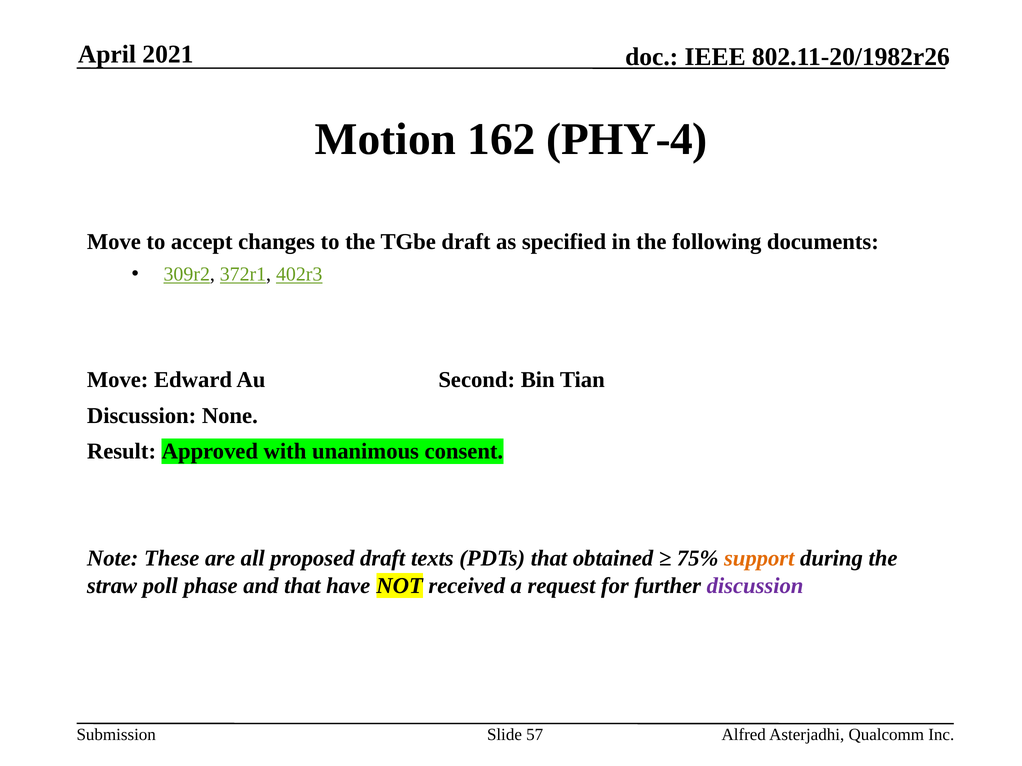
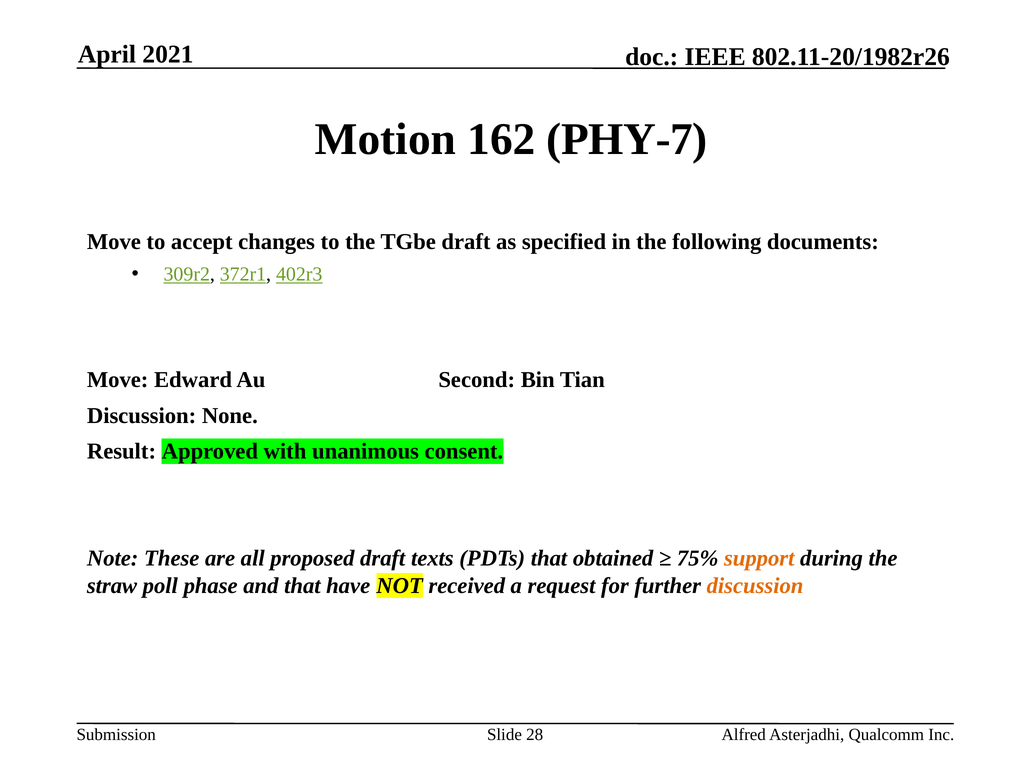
PHY-4: PHY-4 -> PHY-7
discussion at (755, 586) colour: purple -> orange
57: 57 -> 28
